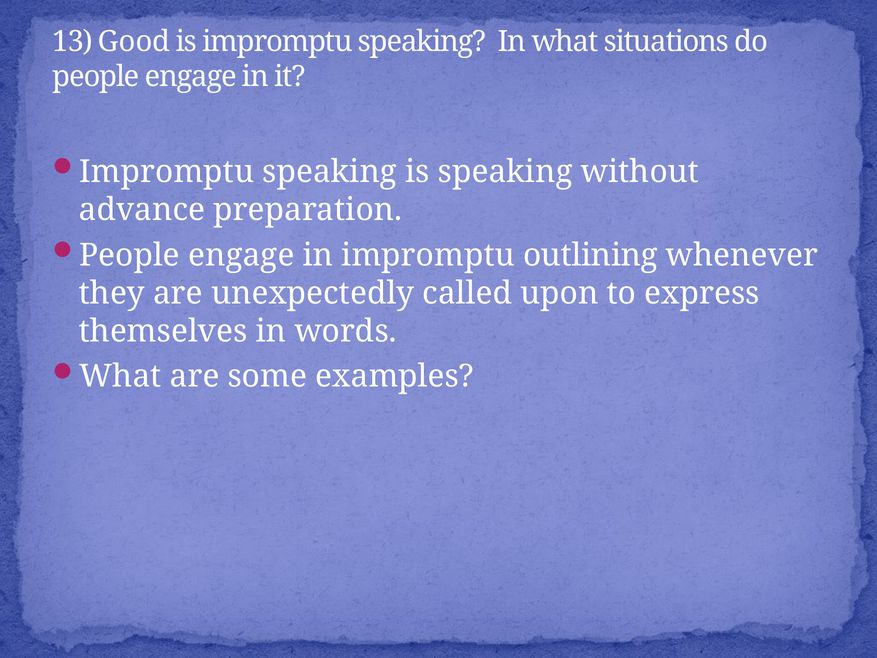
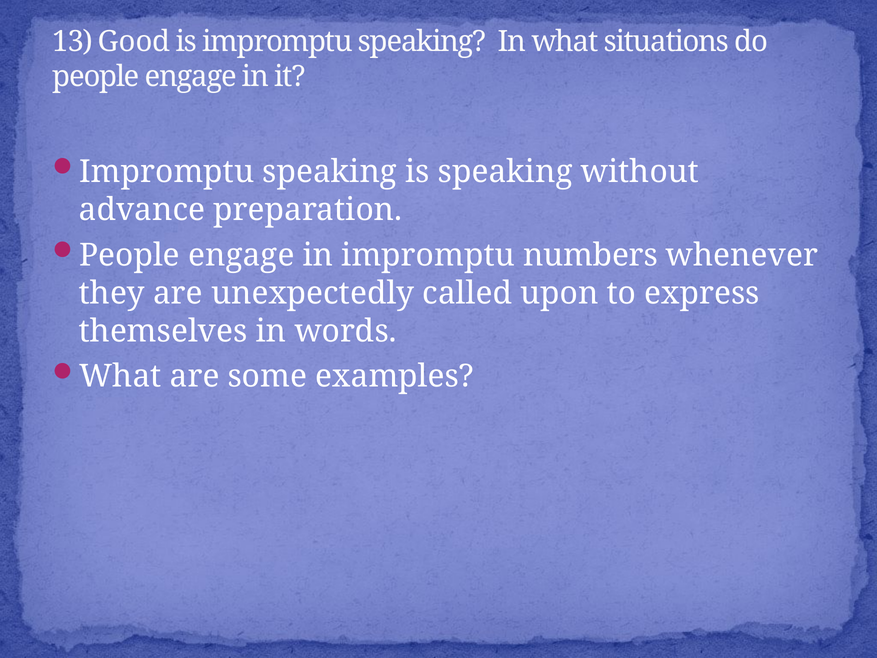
outlining: outlining -> numbers
